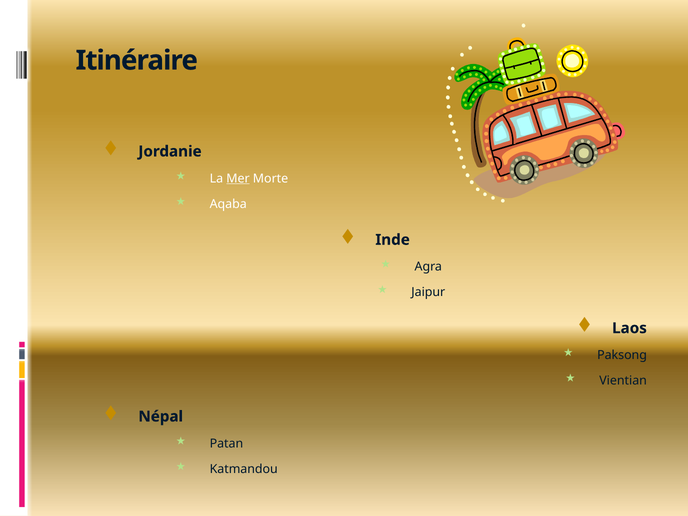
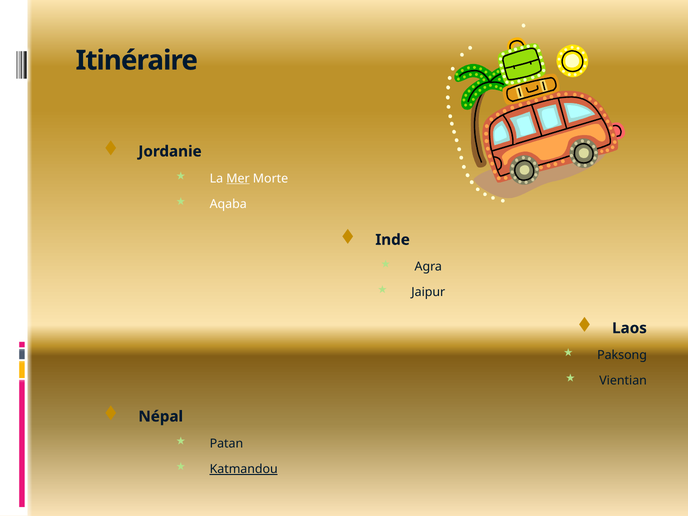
Katmandou underline: none -> present
